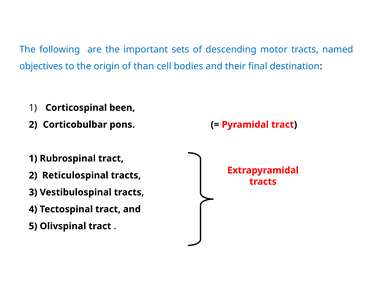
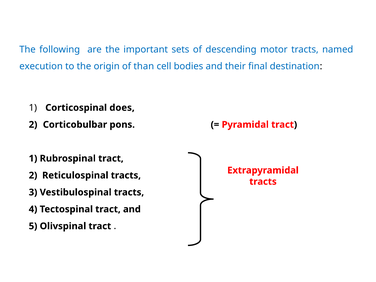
objectives: objectives -> execution
been: been -> does
